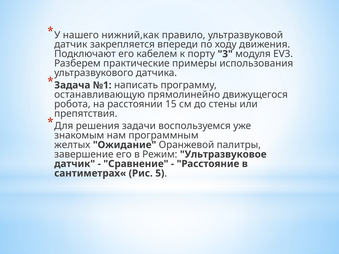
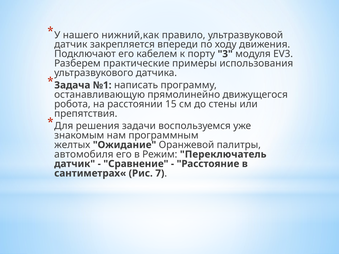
завершение: завершение -> автомобиля
Ультразвуковое: Ультразвуковое -> Переключатель
5: 5 -> 7
